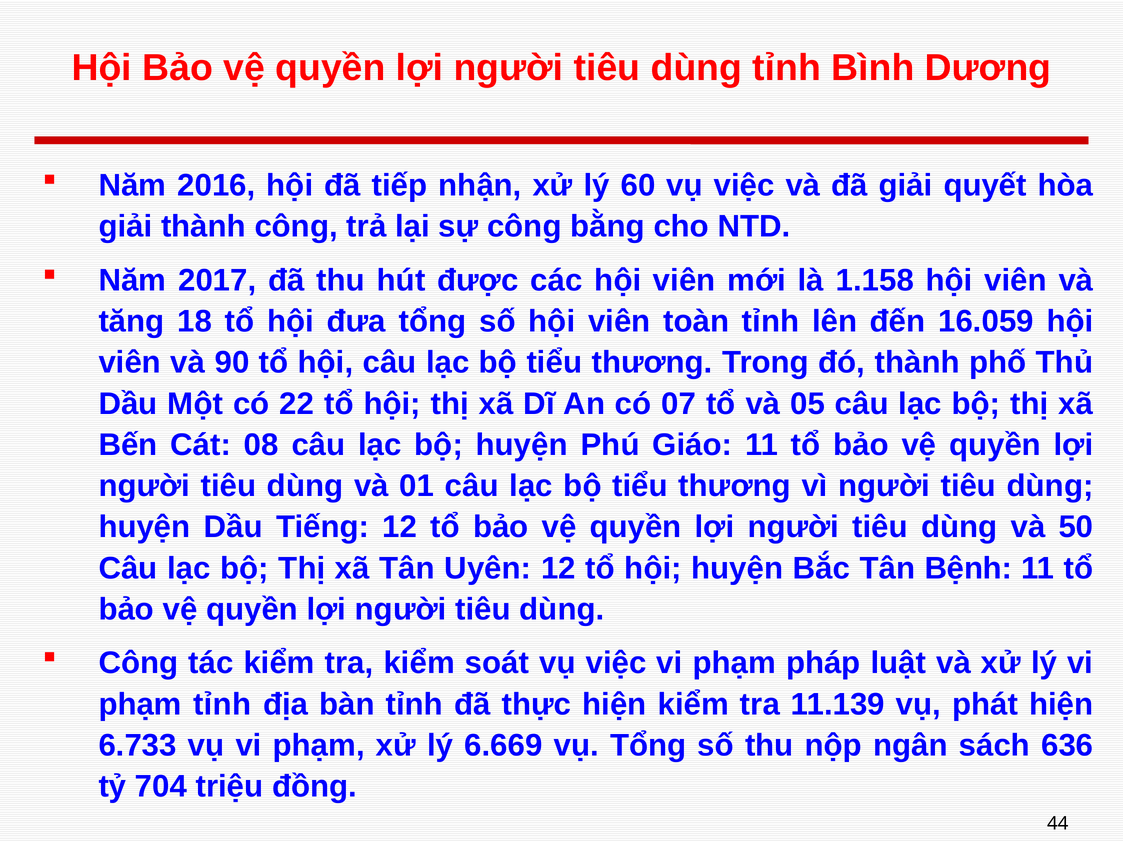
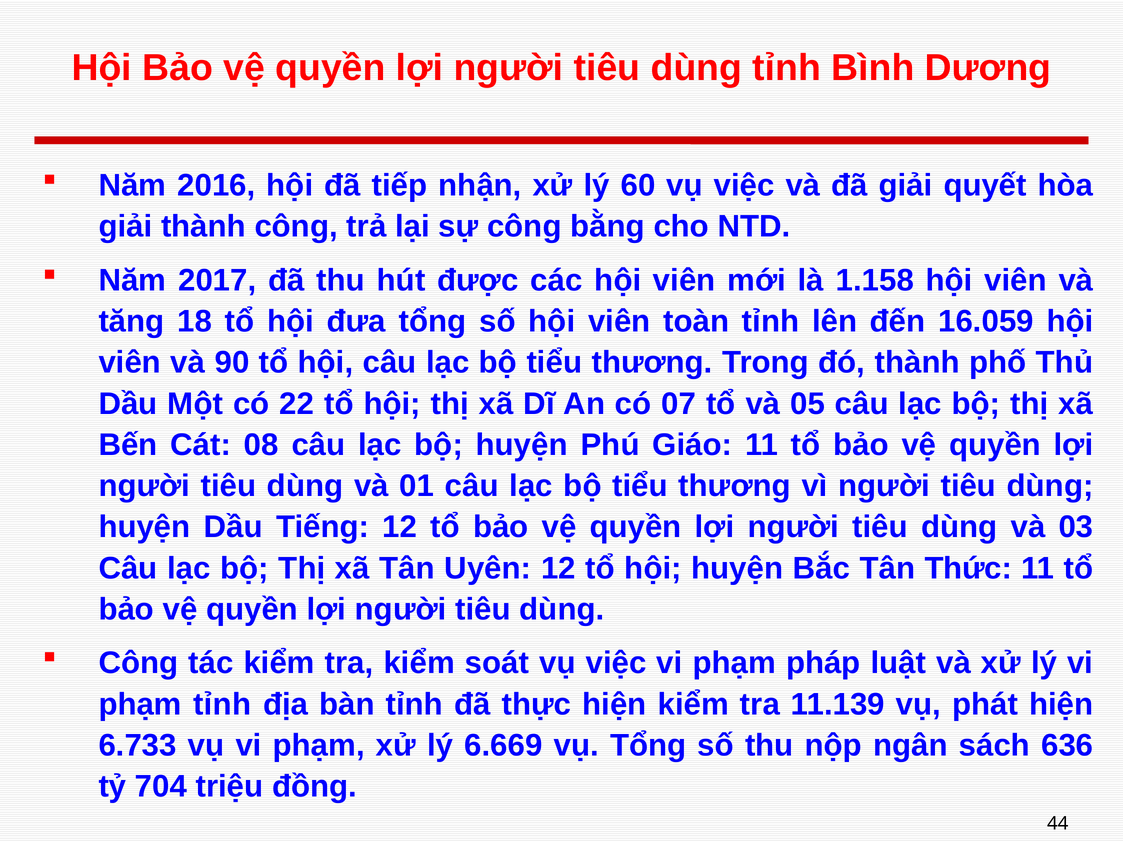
50: 50 -> 03
Bệnh: Bệnh -> Thức
